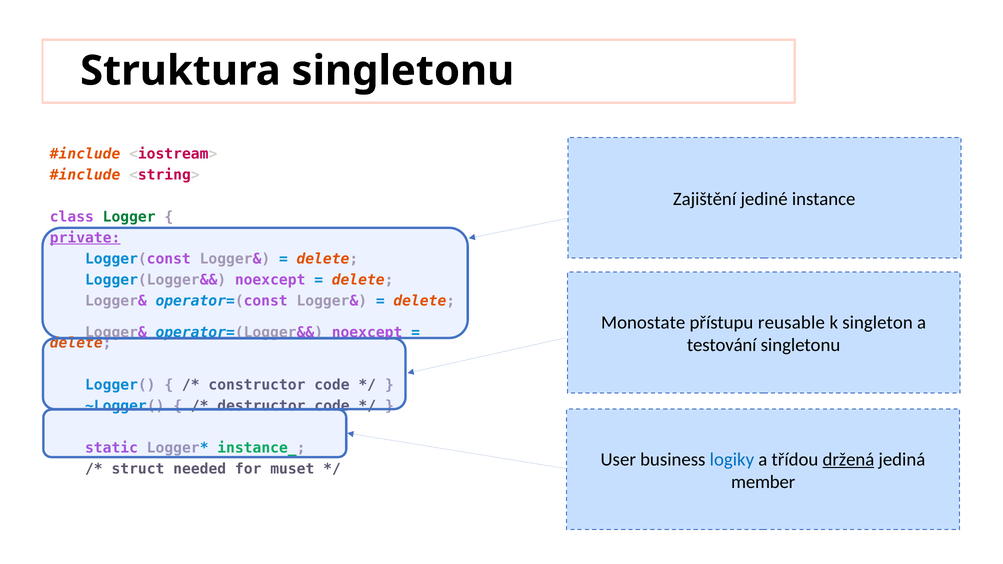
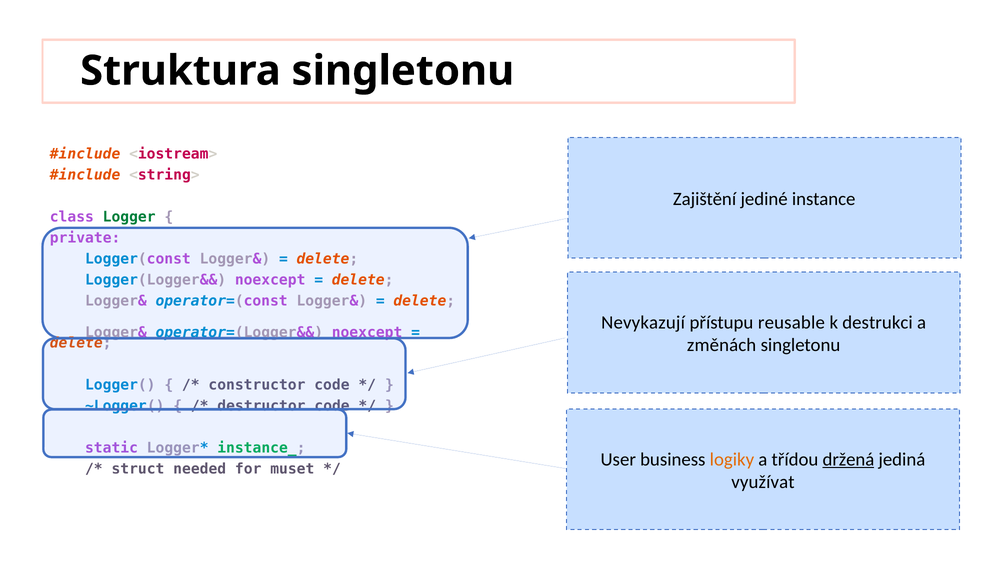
private underline: present -> none
Monostate: Monostate -> Nevykazují
singleton: singleton -> destrukci
testování: testování -> změnách
logiky colour: blue -> orange
member: member -> využívat
